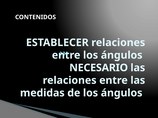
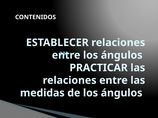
NECESARIO: NECESARIO -> PRACTICAR
